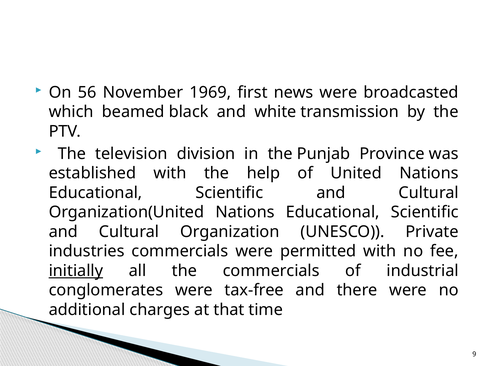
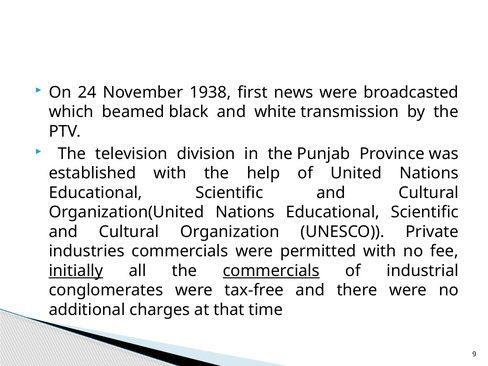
56: 56 -> 24
1969: 1969 -> 1938
commercials at (271, 271) underline: none -> present
